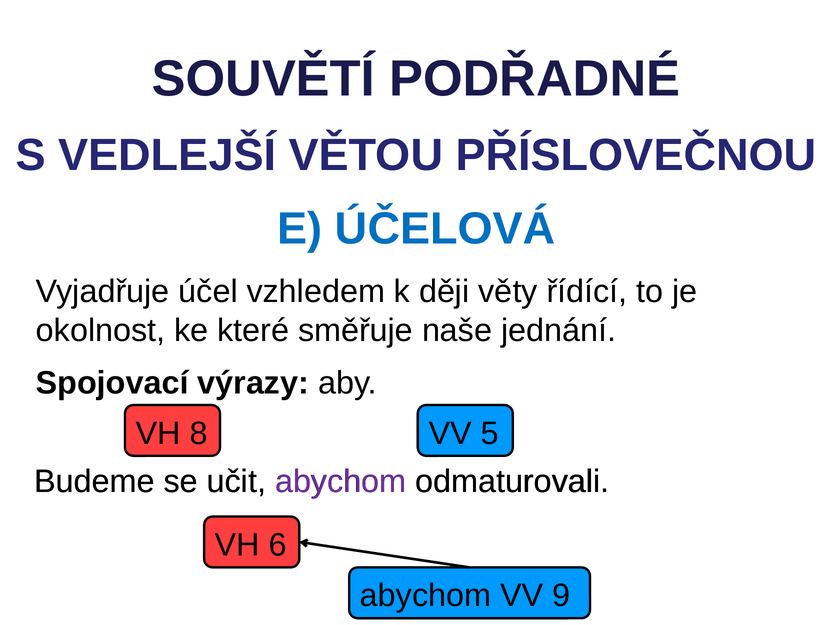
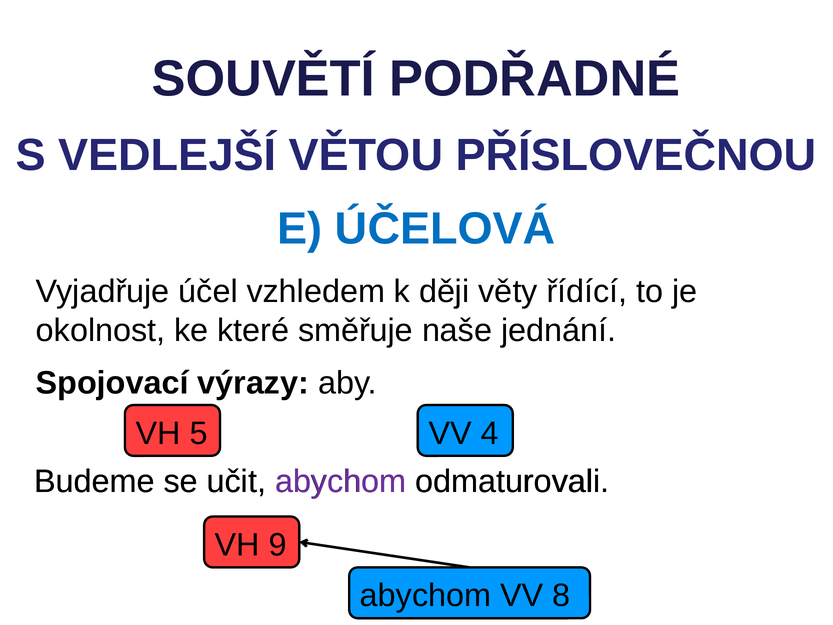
8: 8 -> 5
5: 5 -> 4
6: 6 -> 9
9: 9 -> 8
